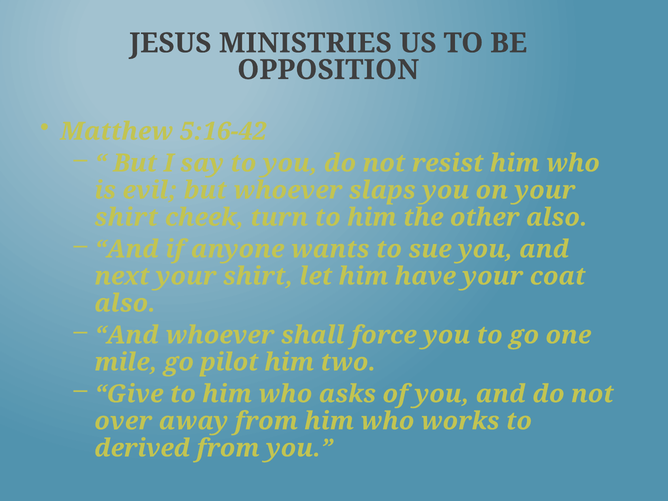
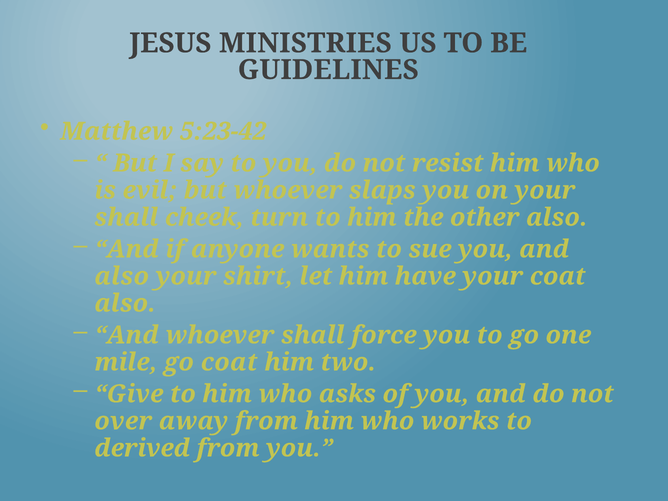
OPPOSITION: OPPOSITION -> GUIDELINES
5:16-42: 5:16-42 -> 5:23-42
shirt at (126, 217): shirt -> shall
next at (122, 276): next -> also
go pilot: pilot -> coat
